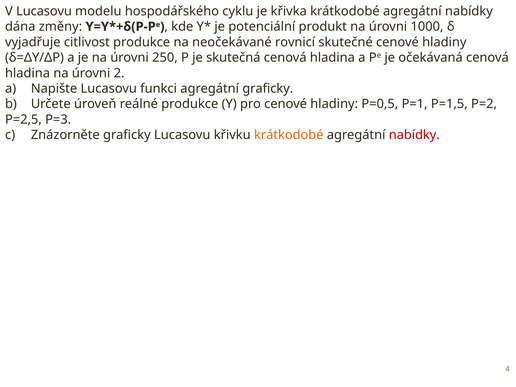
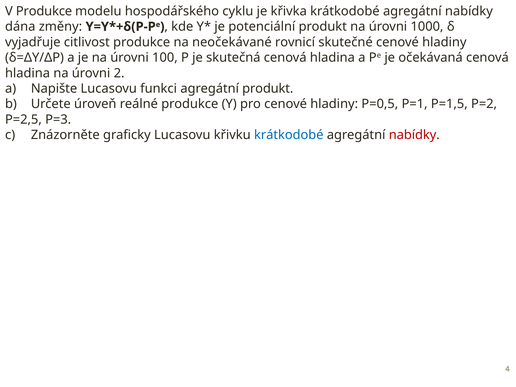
V Lucasovu: Lucasovu -> Produkce
250: 250 -> 100
agregátní graficky: graficky -> produkt
krátkodobé at (289, 135) colour: orange -> blue
